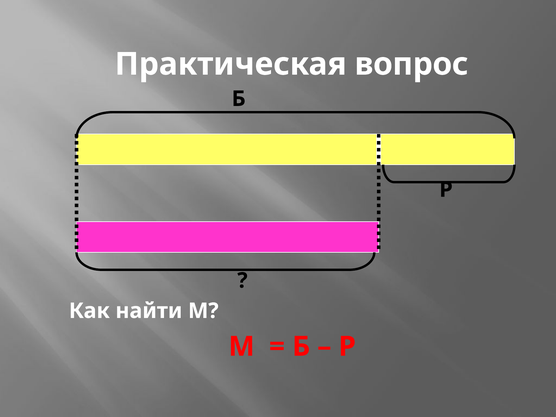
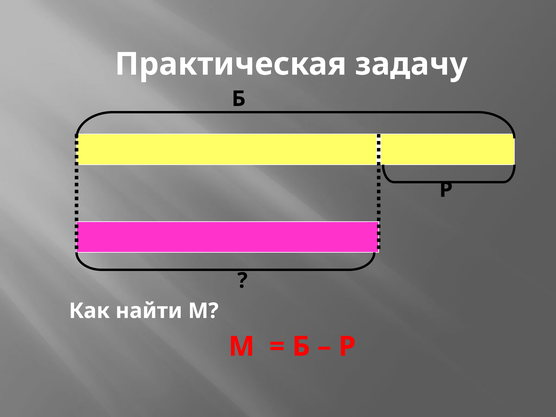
вопрос: вопрос -> задачу
